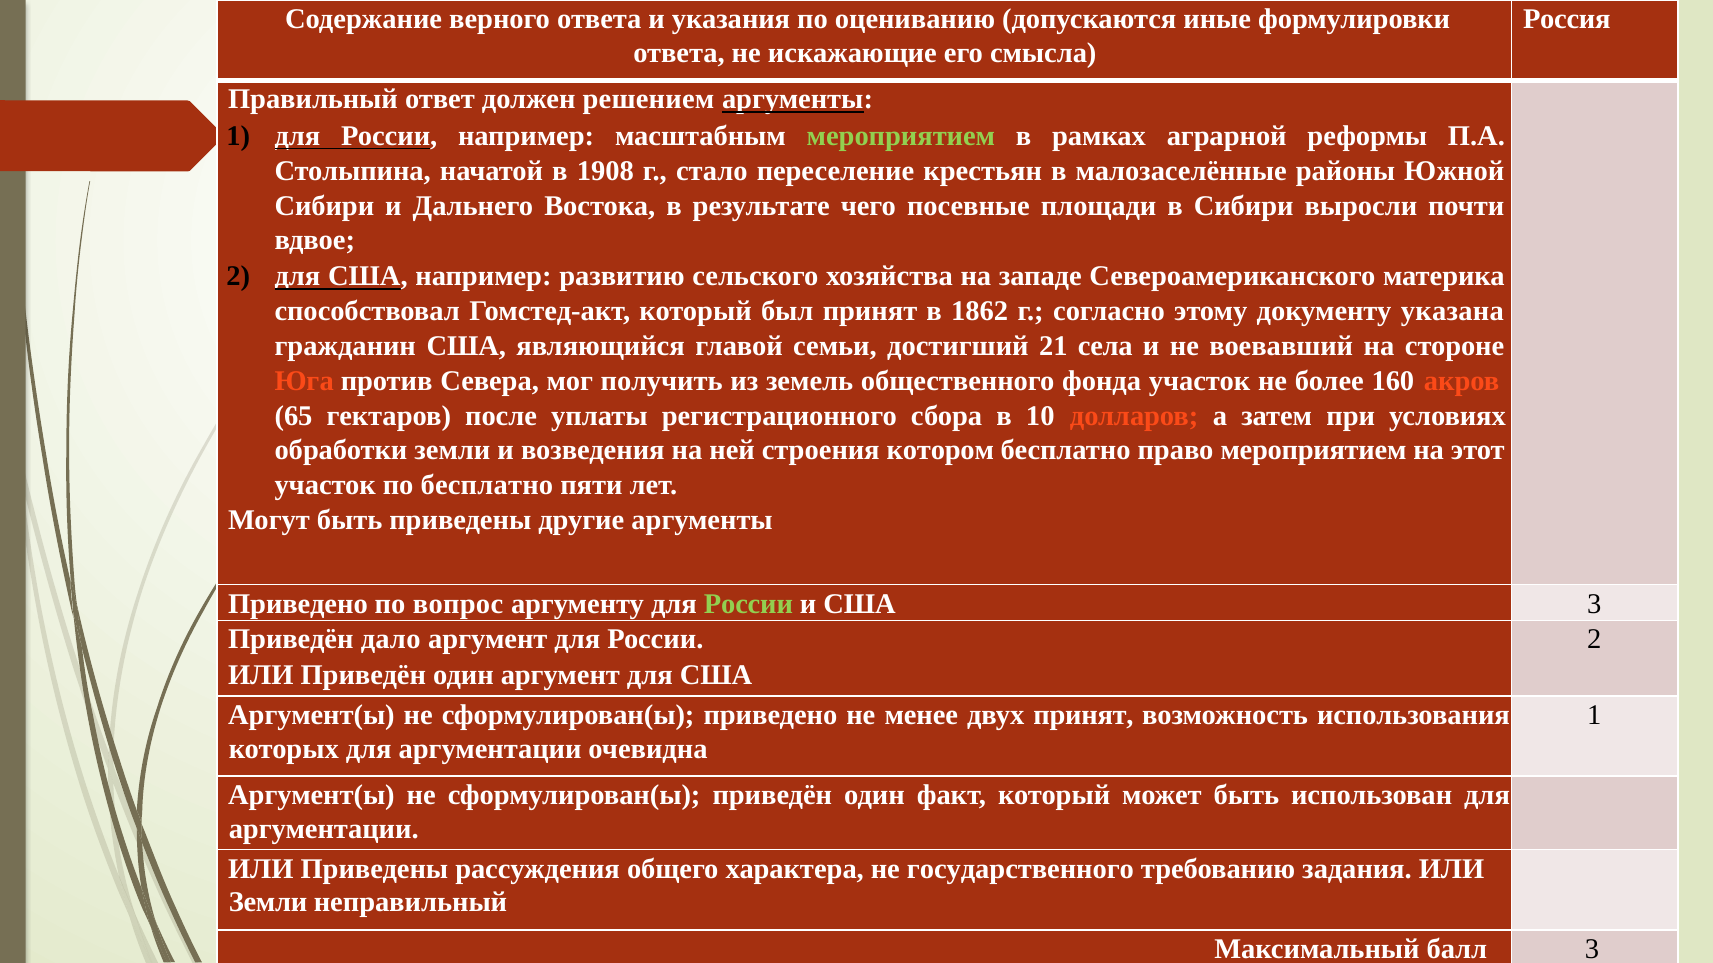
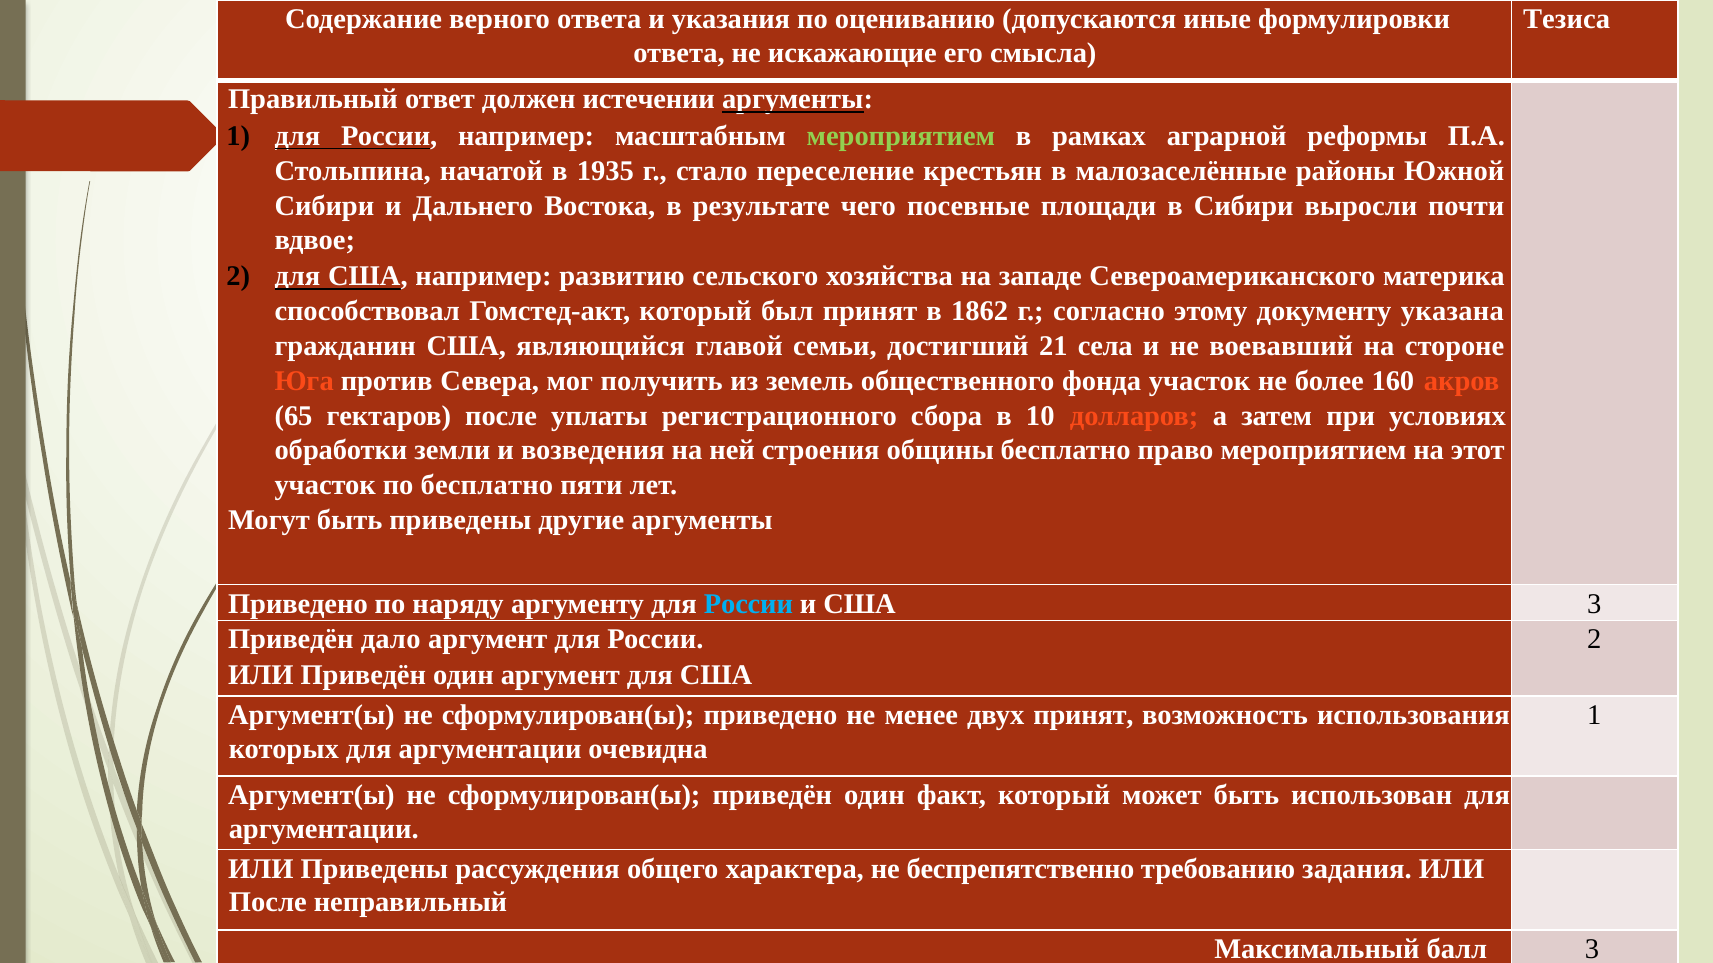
Россия: Россия -> Тезиса
решением: решением -> истечении
1908: 1908 -> 1935
котором: котором -> общины
вопрос: вопрос -> наряду
России at (748, 604) colour: light green -> light blue
государственного: государственного -> беспрепятственно
Земли at (268, 903): Земли -> После
